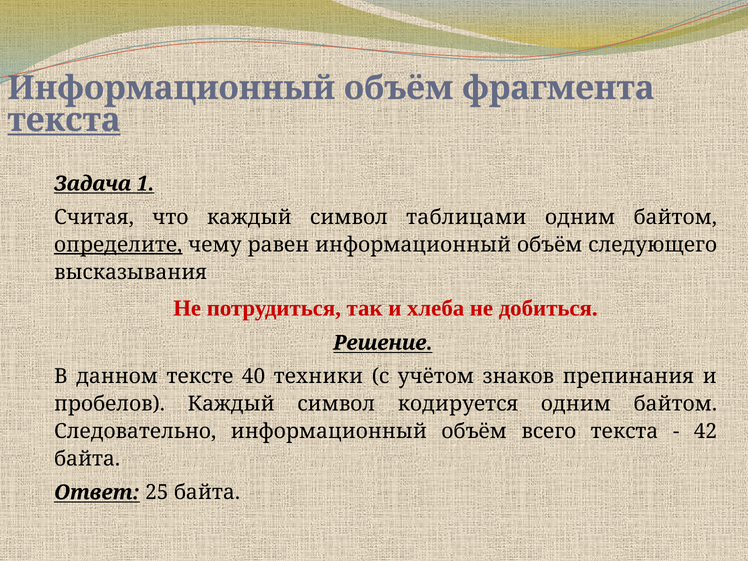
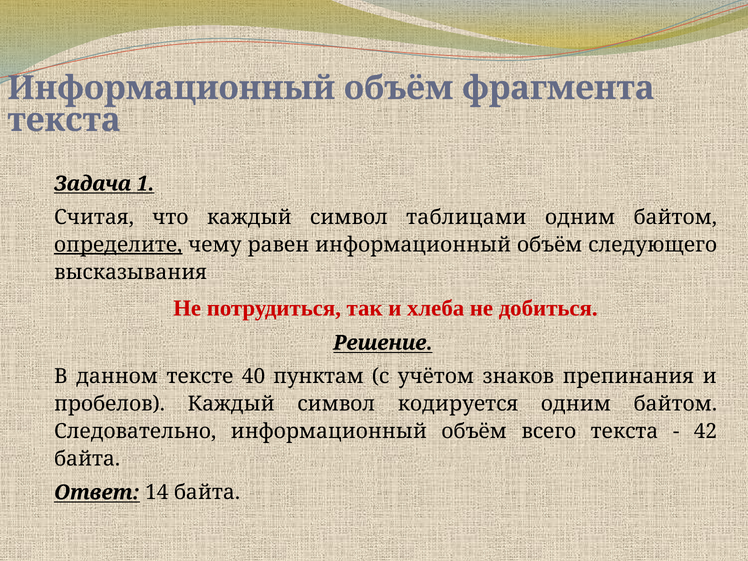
текста at (64, 120) underline: present -> none
техники: техники -> пунктам
25: 25 -> 14
